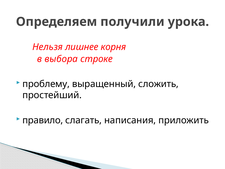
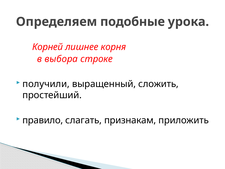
получили: получили -> подобные
Нельзя: Нельзя -> Корней
проблему: проблему -> получили
написания: написания -> признакам
